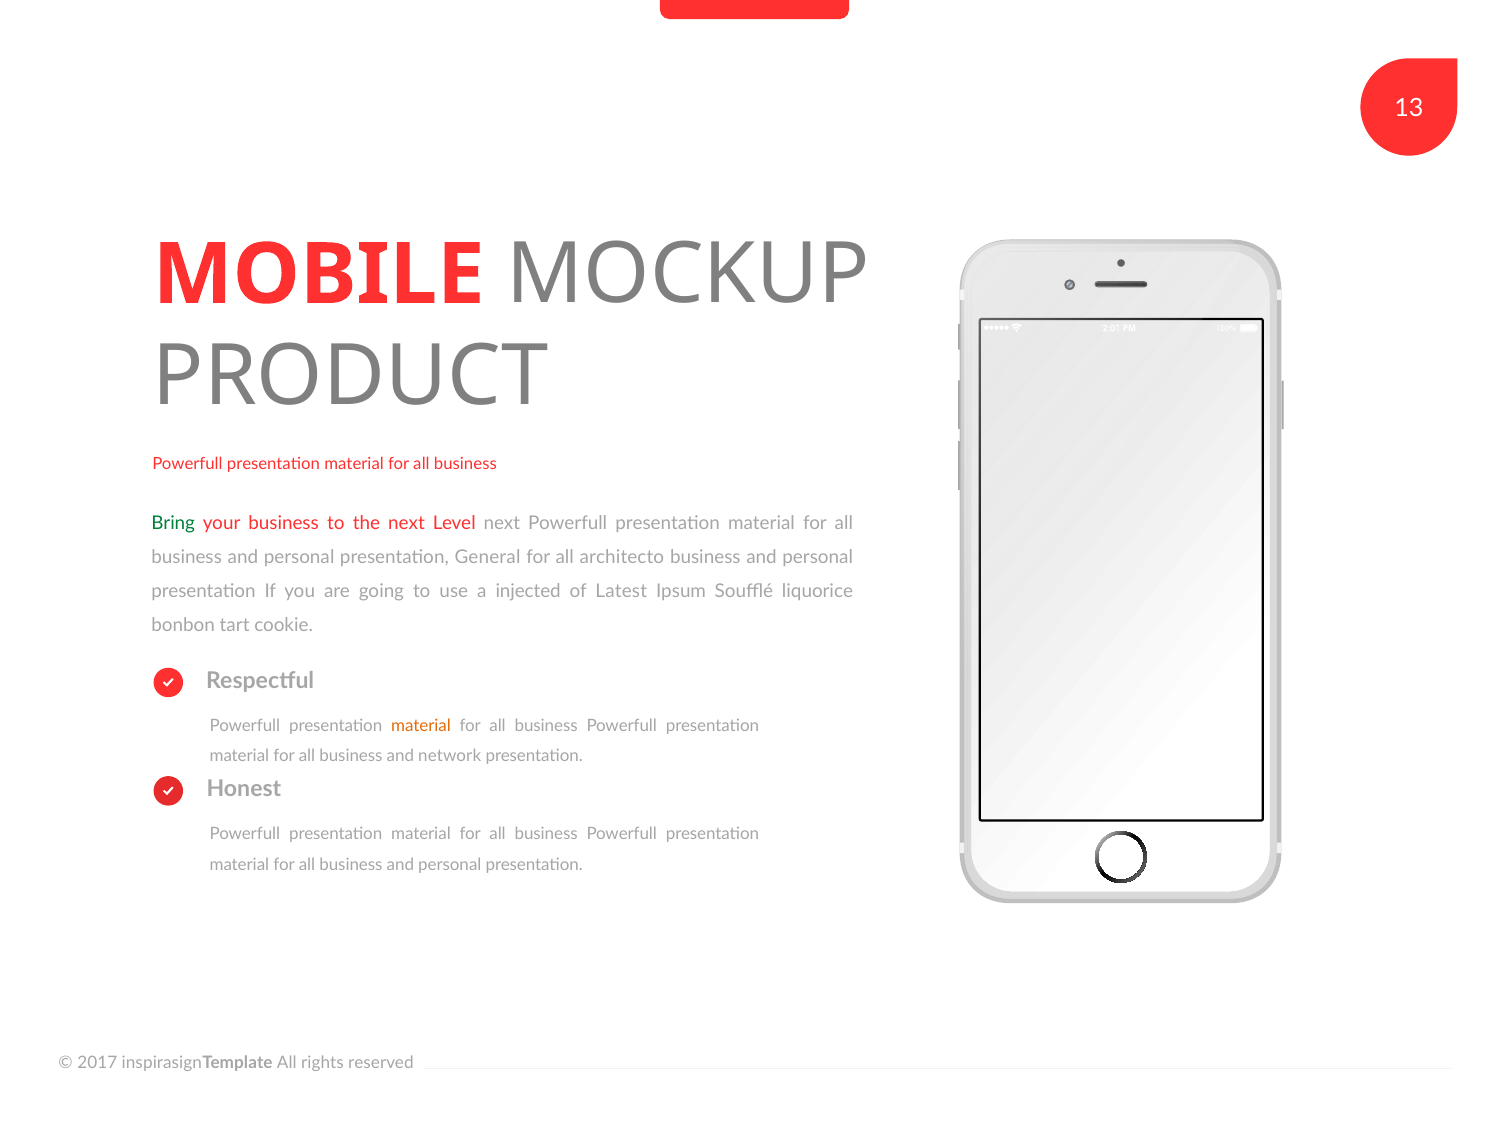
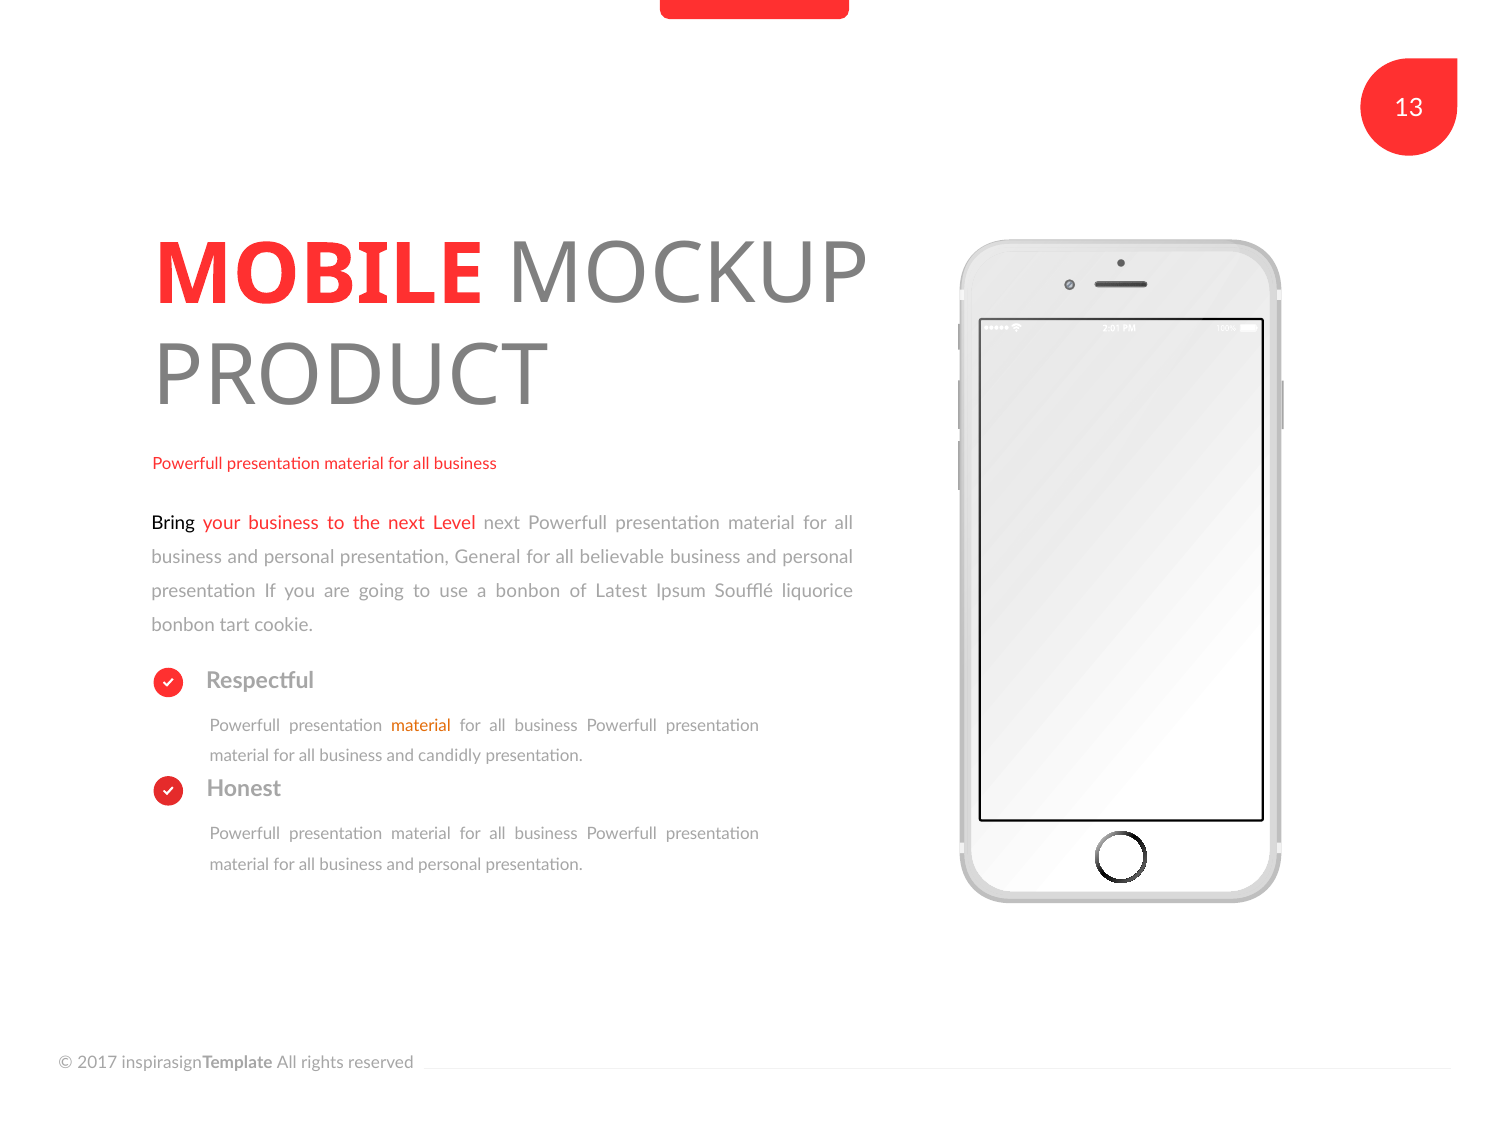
Bring colour: green -> black
architecto: architecto -> believable
a injected: injected -> bonbon
network: network -> candidly
